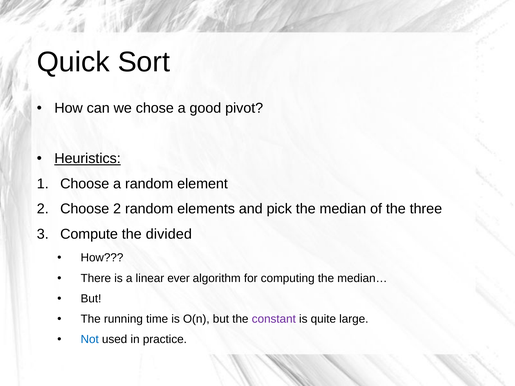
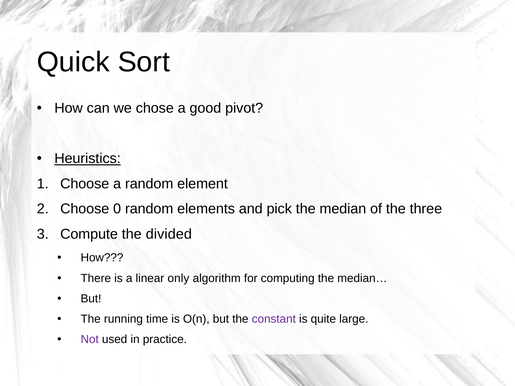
Choose 2: 2 -> 0
ever: ever -> only
Not colour: blue -> purple
